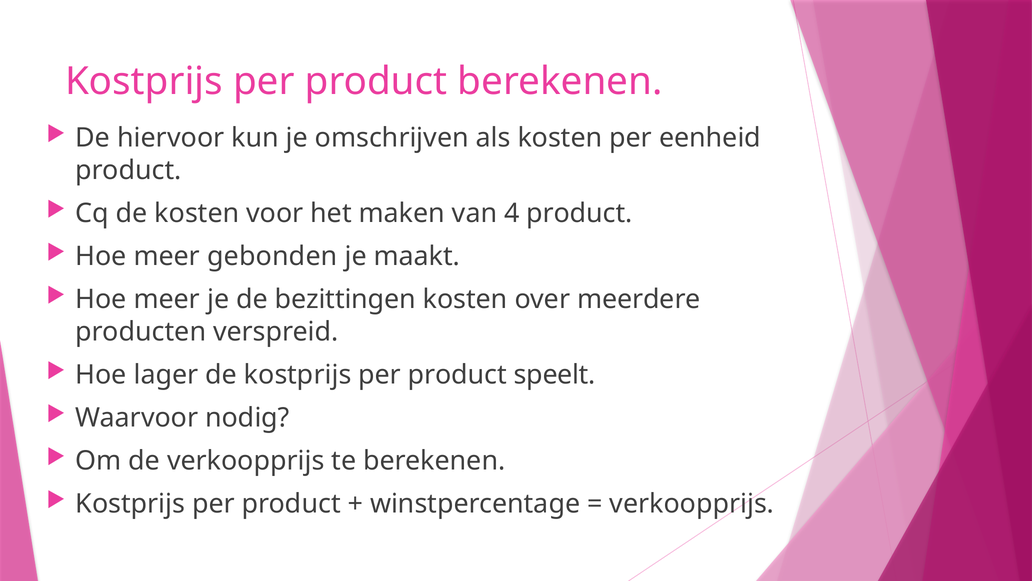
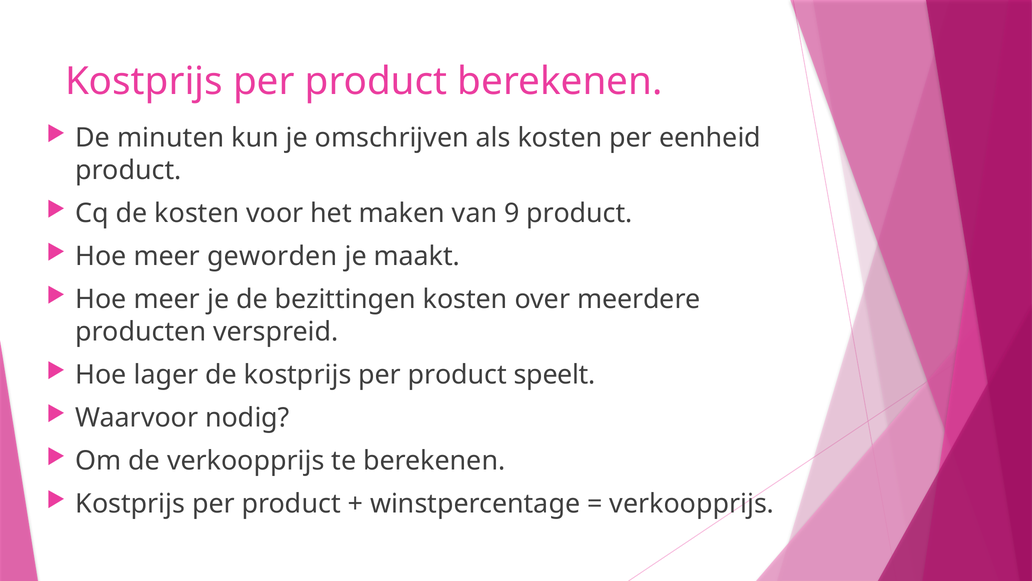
hiervoor: hiervoor -> minuten
4: 4 -> 9
gebonden: gebonden -> geworden
